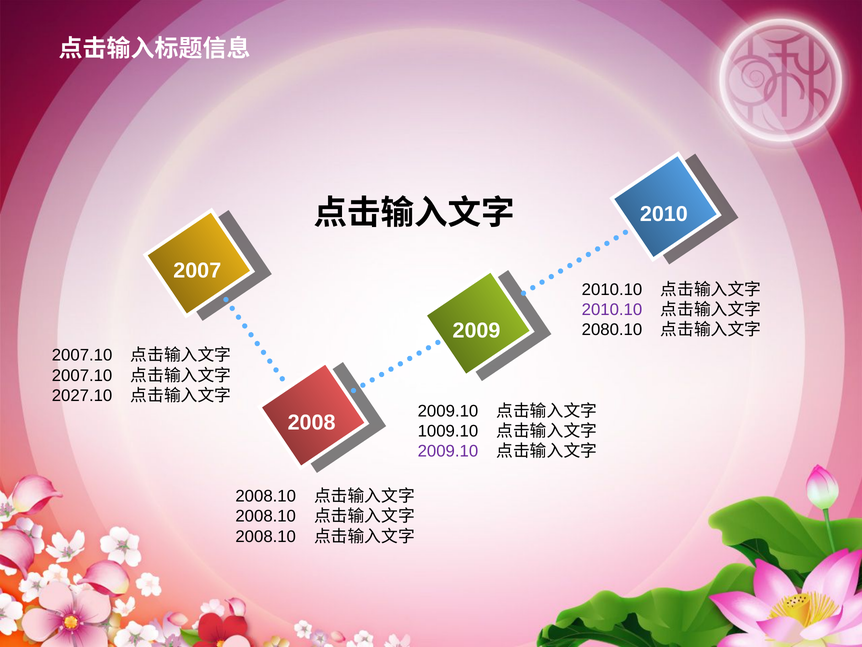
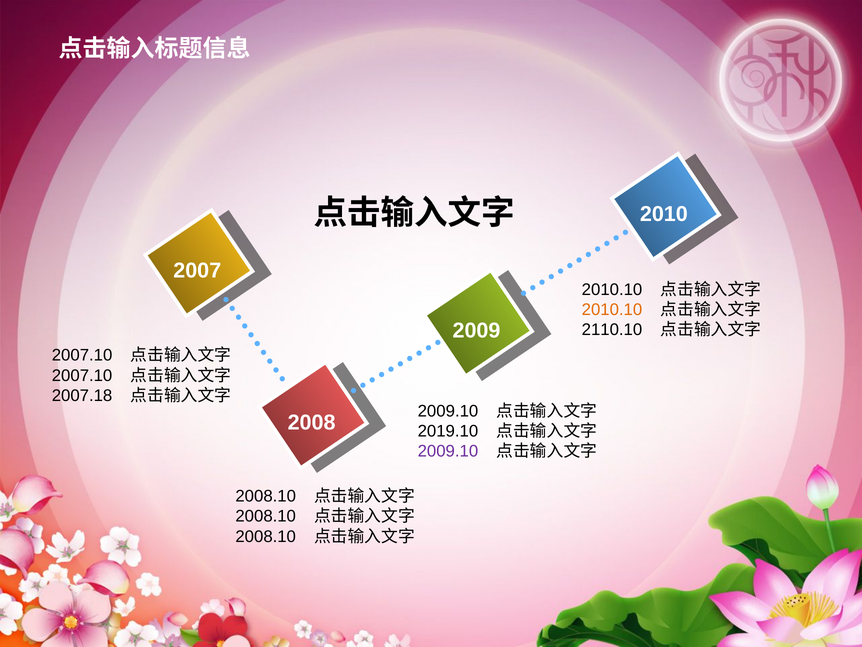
2010.10 at (612, 309) colour: purple -> orange
2080.10: 2080.10 -> 2110.10
2027.10: 2027.10 -> 2007.18
1009.10: 1009.10 -> 2019.10
